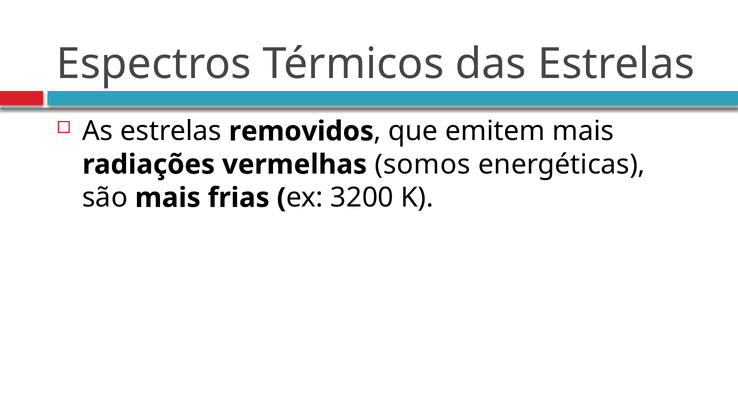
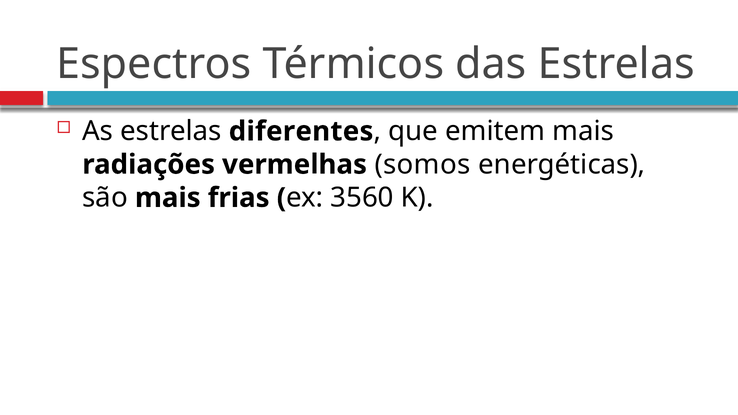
removidos: removidos -> diferentes
3200: 3200 -> 3560
